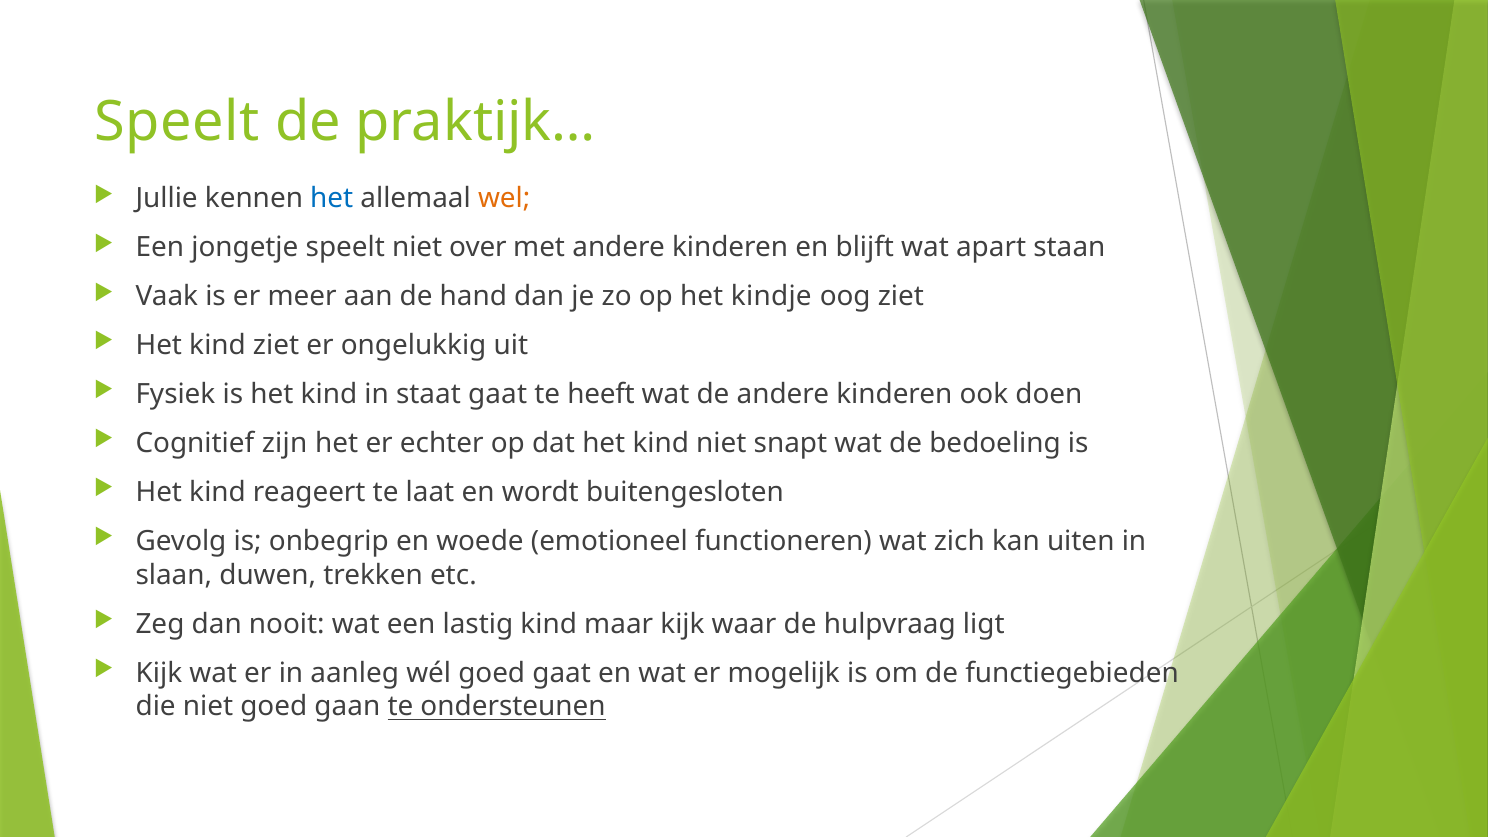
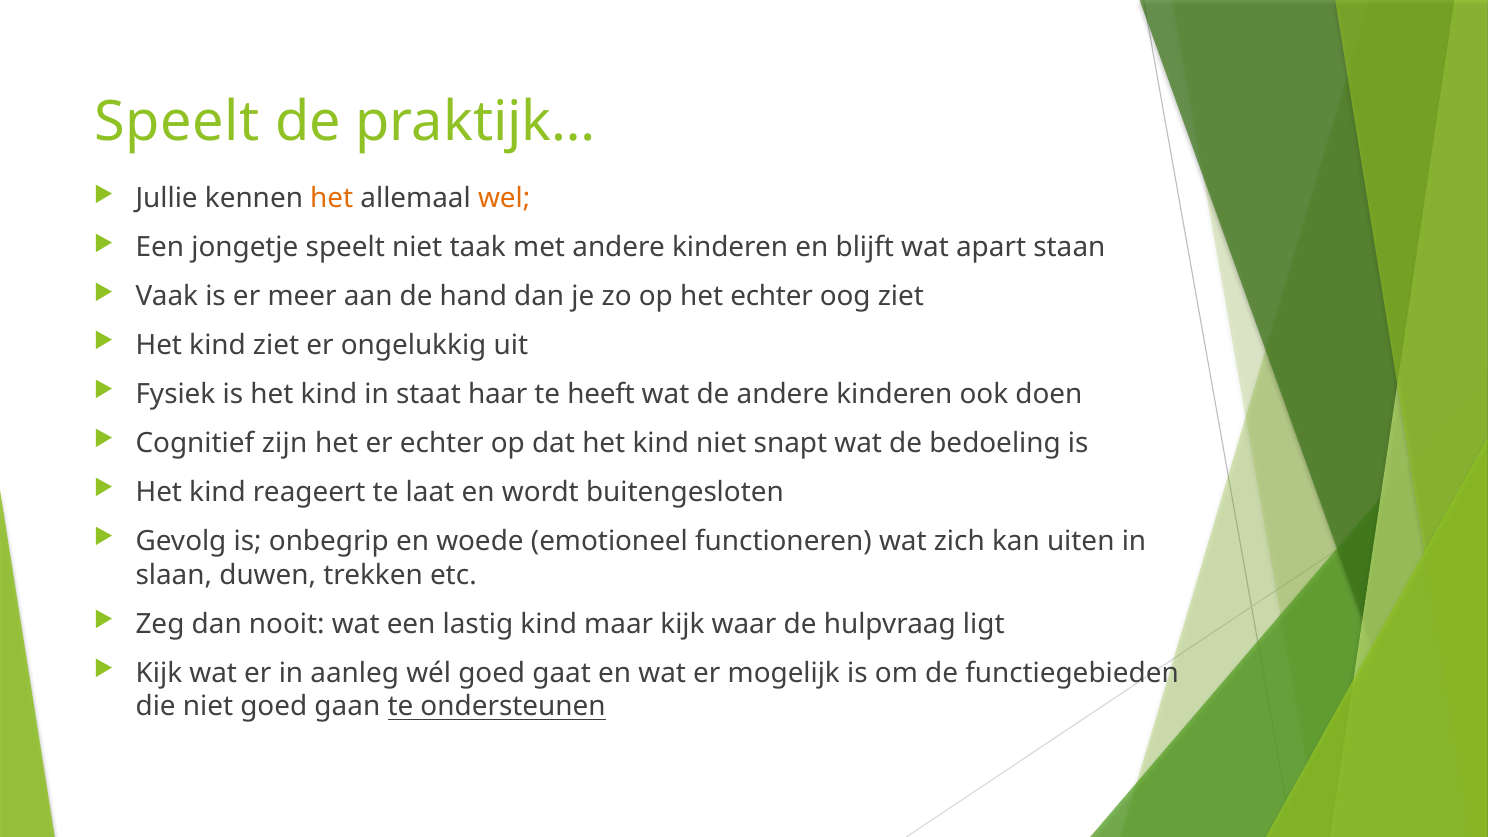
het at (332, 199) colour: blue -> orange
over: over -> taak
het kindje: kindje -> echter
staat gaat: gaat -> haar
